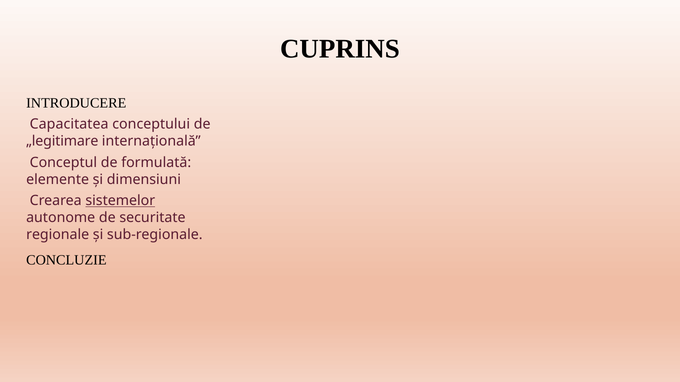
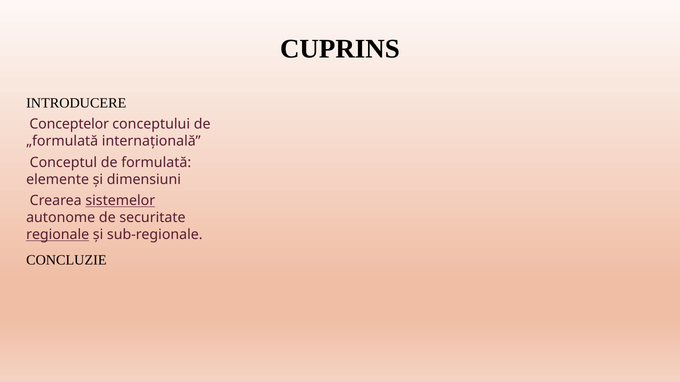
Capacitatea: Capacitatea -> Conceptelor
„legitimare: „legitimare -> „formulată
regionale underline: none -> present
